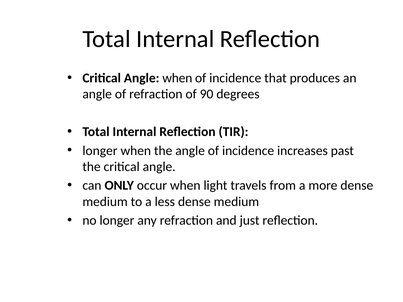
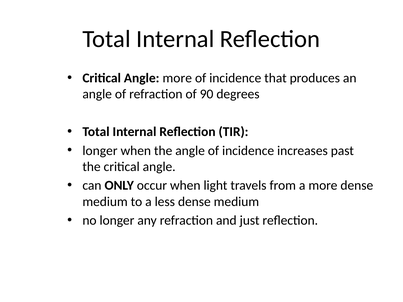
Angle when: when -> more
